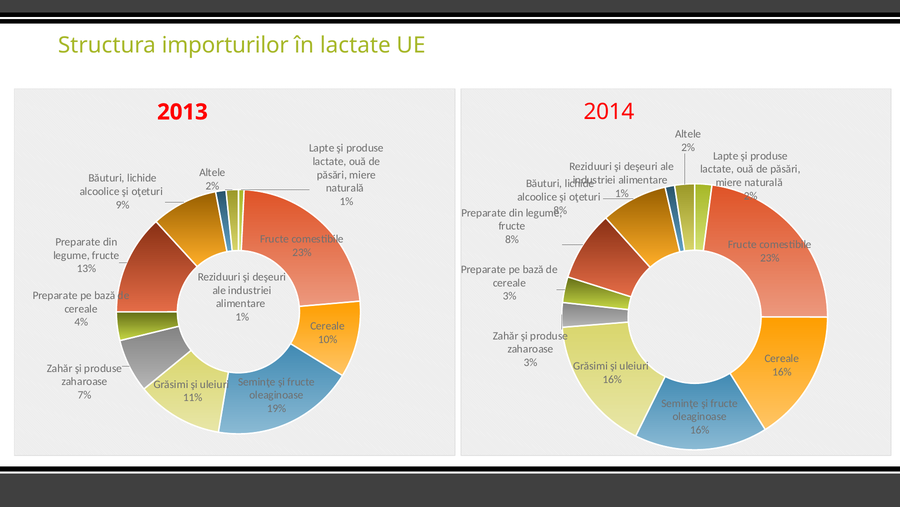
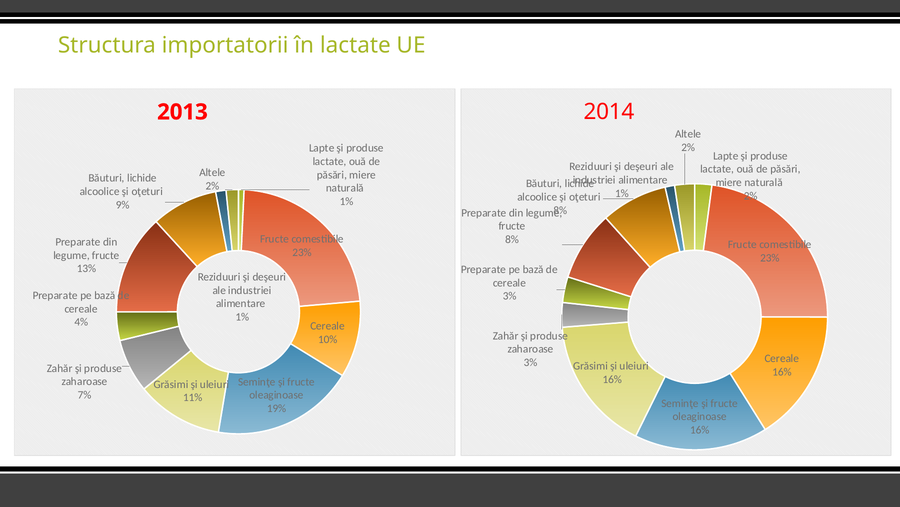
importurilor: importurilor -> importatorii
